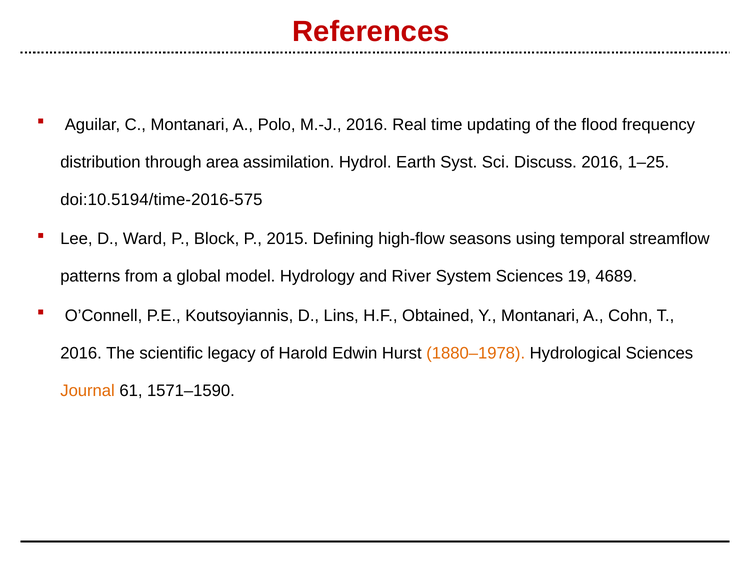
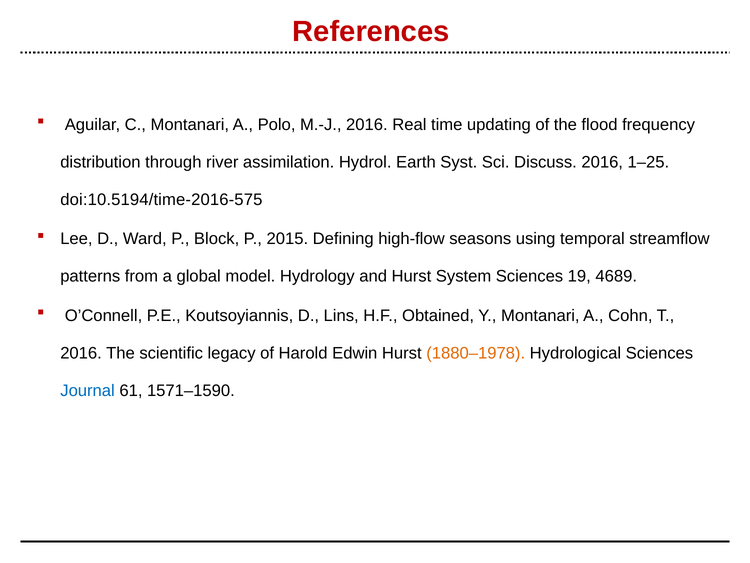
area: area -> river
and River: River -> Hurst
Journal colour: orange -> blue
